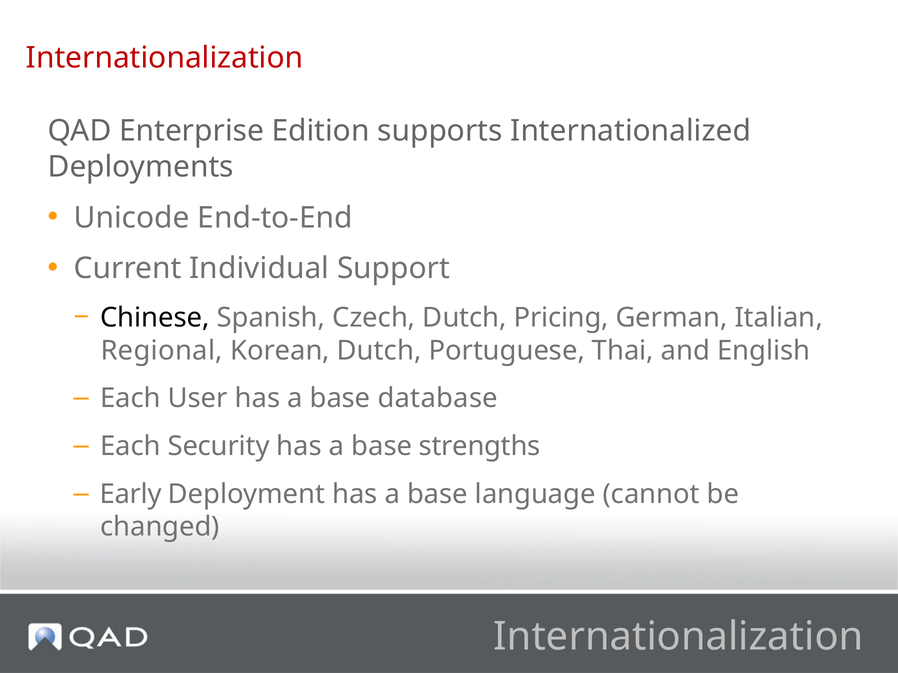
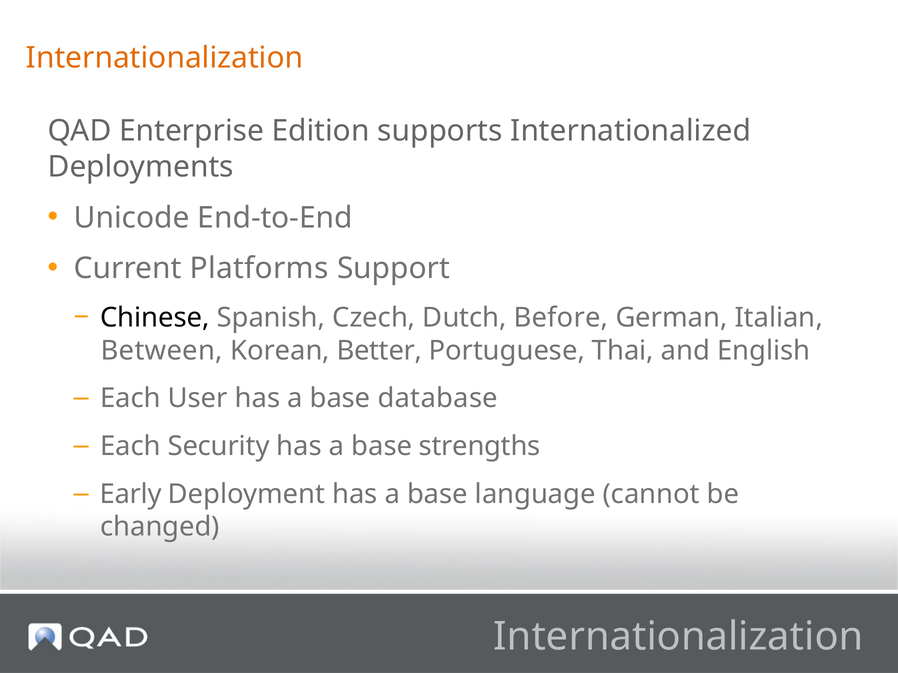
Internationalization at (165, 58) colour: red -> orange
Individual: Individual -> Platforms
Pricing: Pricing -> Before
Regional: Regional -> Between
Korean Dutch: Dutch -> Better
